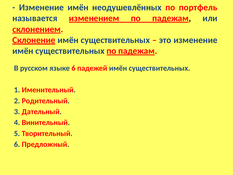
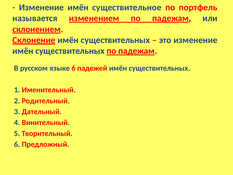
неодушевлённых: неодушевлённых -> существительное
